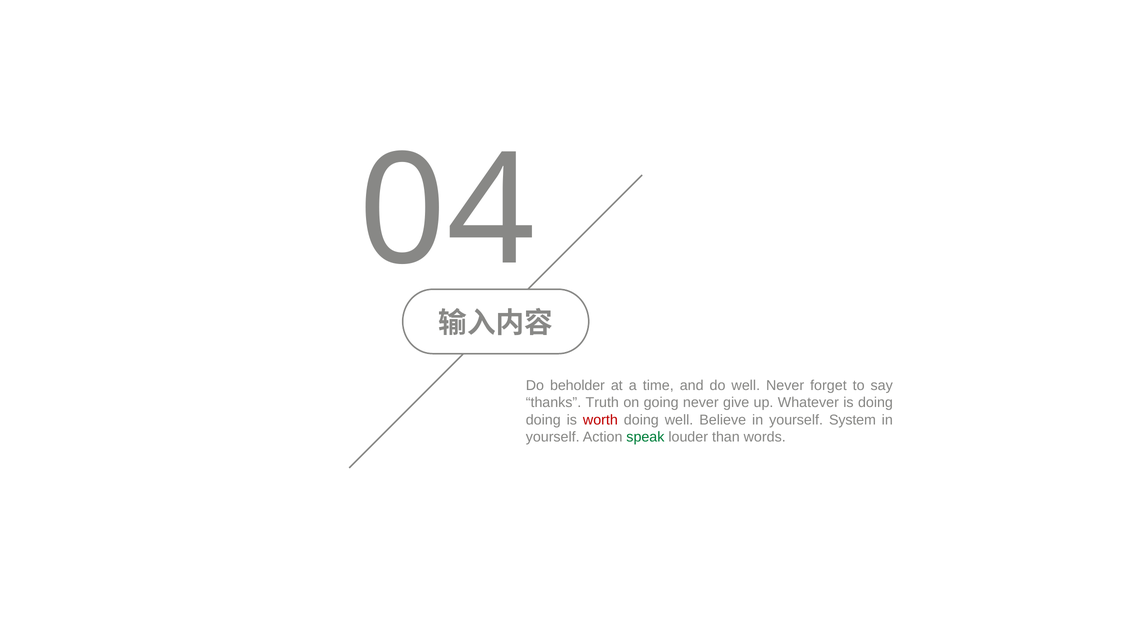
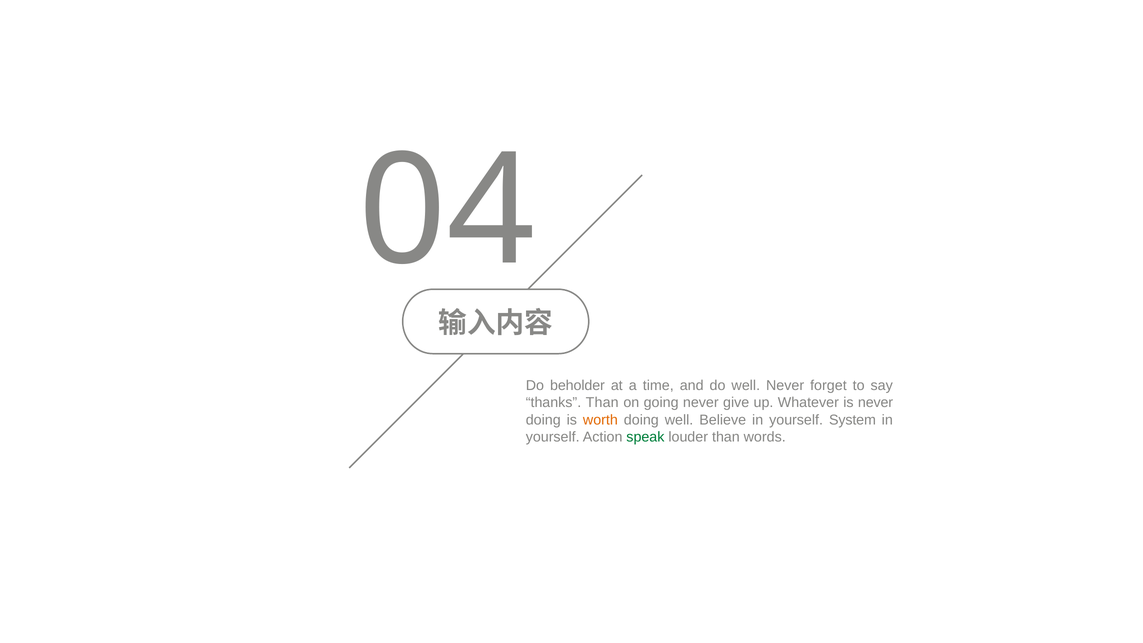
thanks Truth: Truth -> Than
is doing: doing -> never
worth colour: red -> orange
